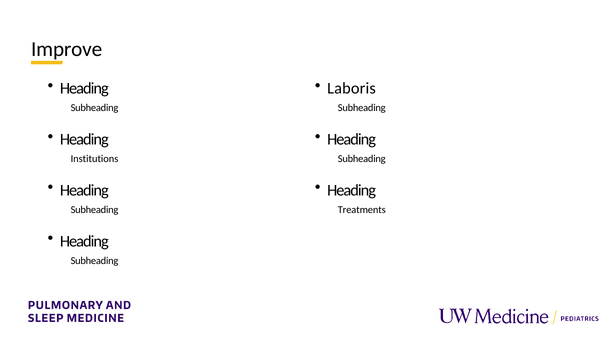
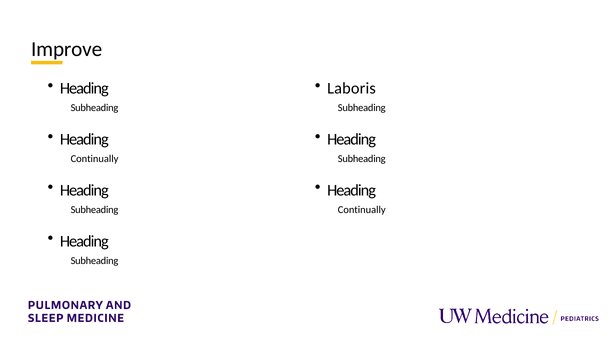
Institutions at (94, 159): Institutions -> Continually
Treatments at (362, 210): Treatments -> Continually
